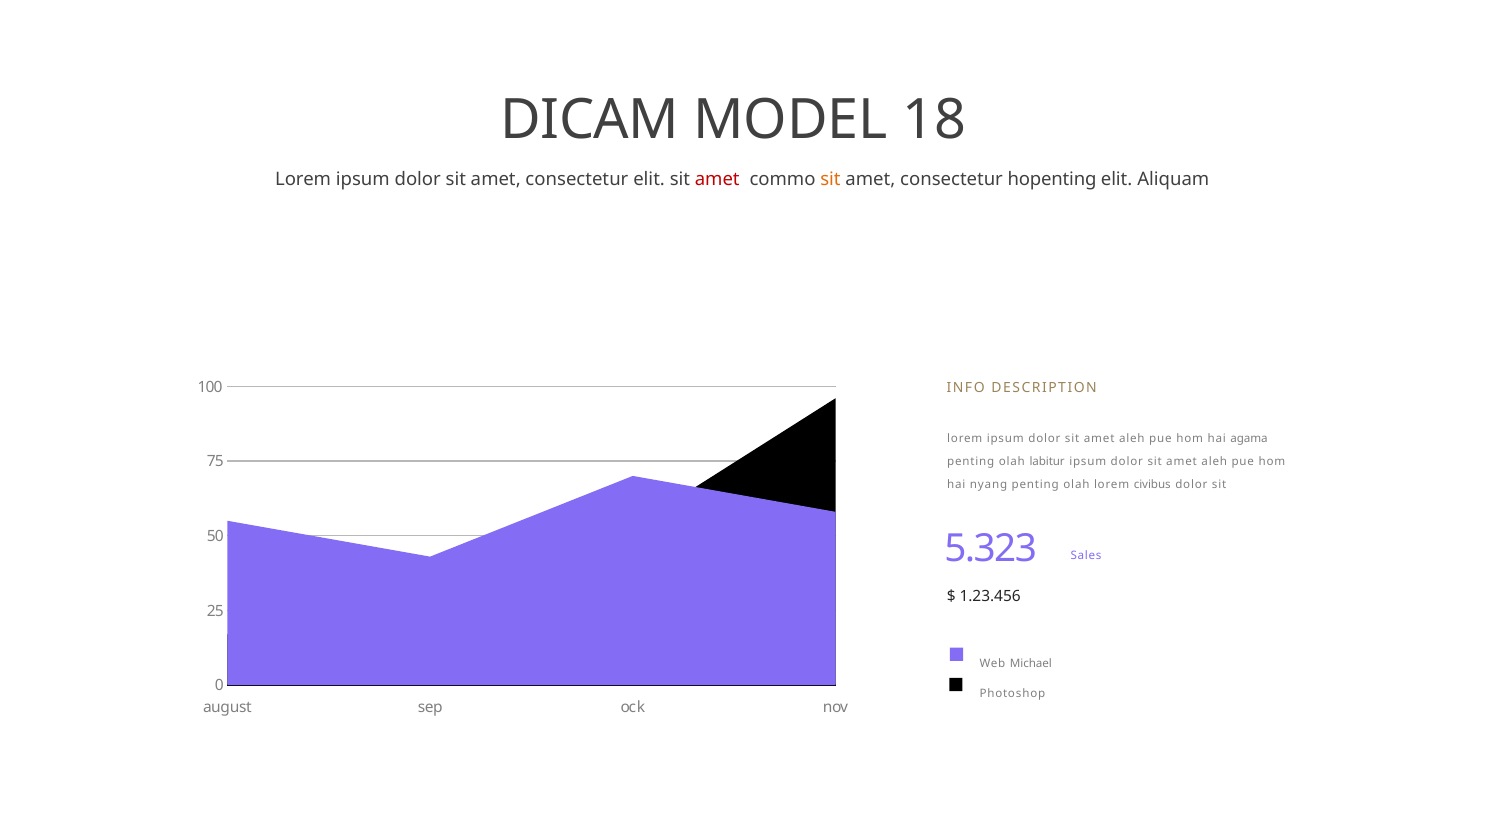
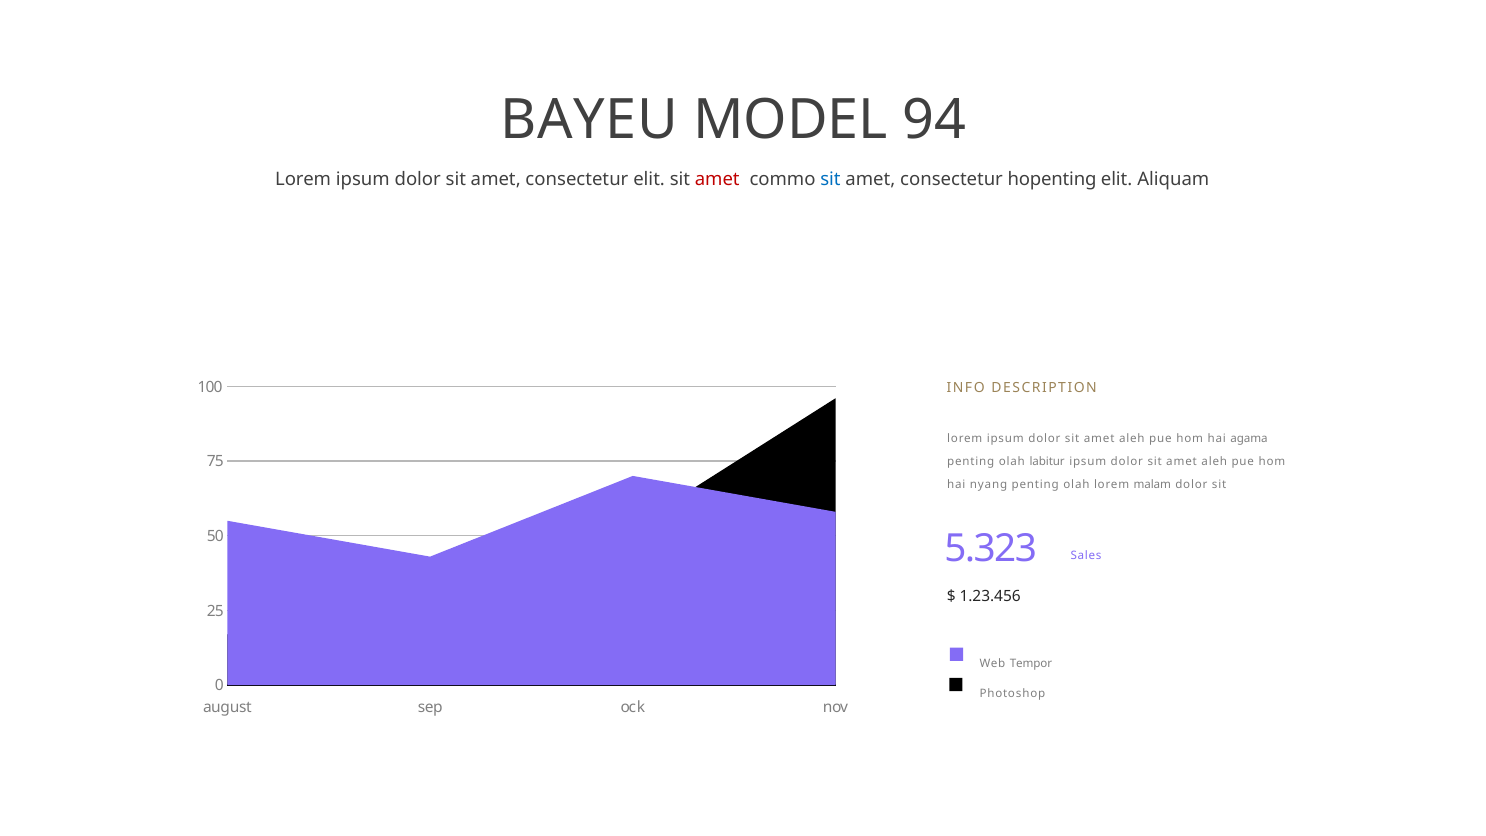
DICAM: DICAM -> BAYEU
18: 18 -> 94
sit at (831, 180) colour: orange -> blue
civibus: civibus -> malam
Michael: Michael -> Tempor
